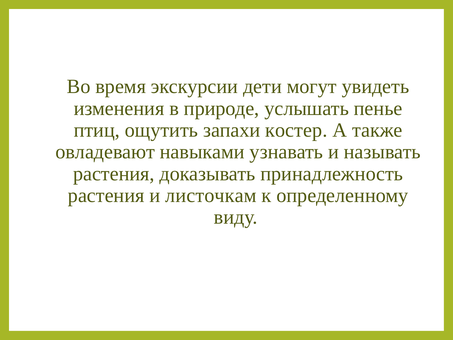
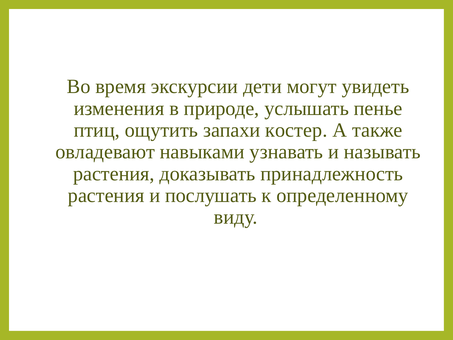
листочкам: листочкам -> послушать
